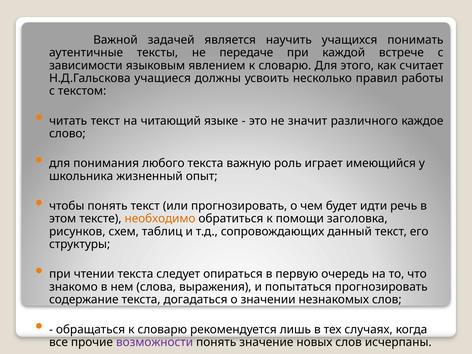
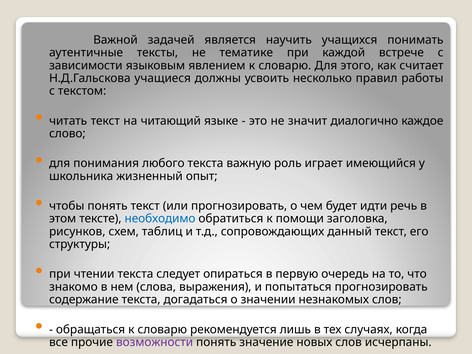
передаче: передаче -> тематике
различного: различного -> диалогично
необходимо colour: orange -> blue
